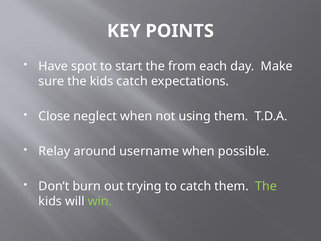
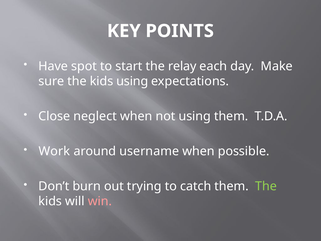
from: from -> relay
kids catch: catch -> using
Relay: Relay -> Work
win colour: light green -> pink
